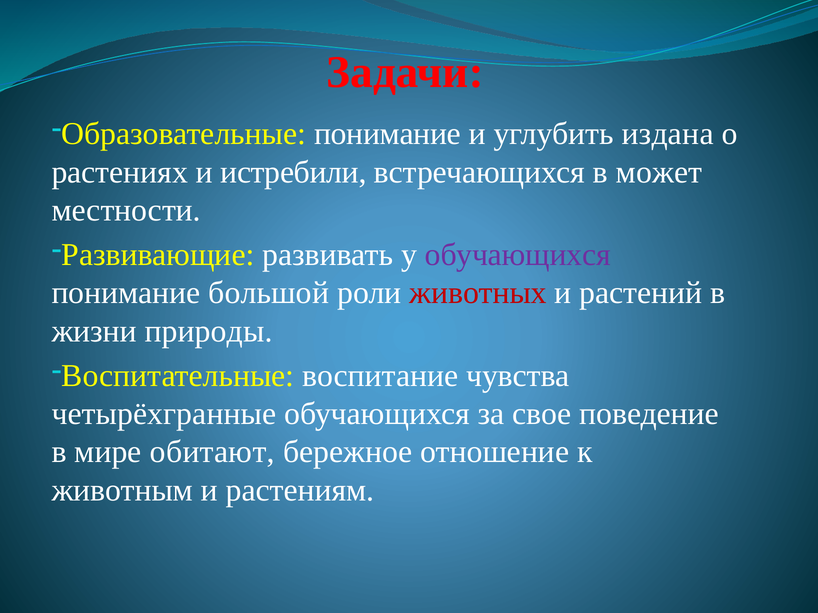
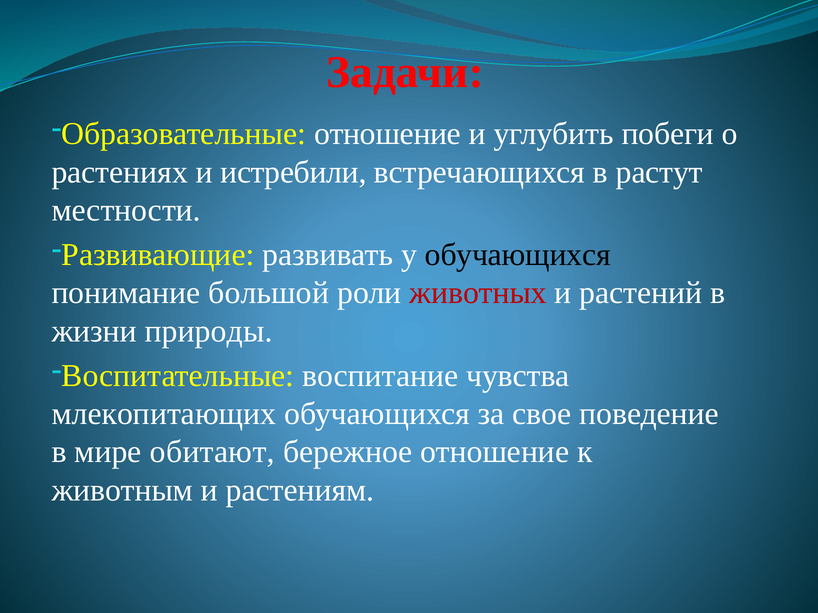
Образовательные понимание: понимание -> отношение
издана: издана -> побеги
может: может -> растут
обучающихся at (518, 255) colour: purple -> black
четырёхгранные: четырёхгранные -> млекопитающих
